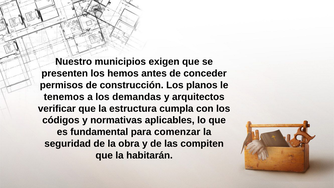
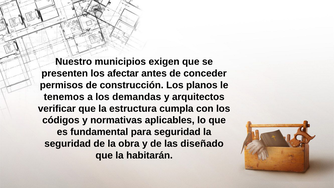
hemos: hemos -> afectar
para comenzar: comenzar -> seguridad
compiten: compiten -> diseñado
